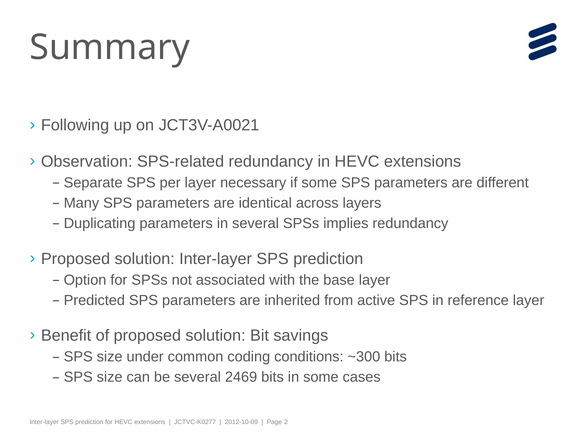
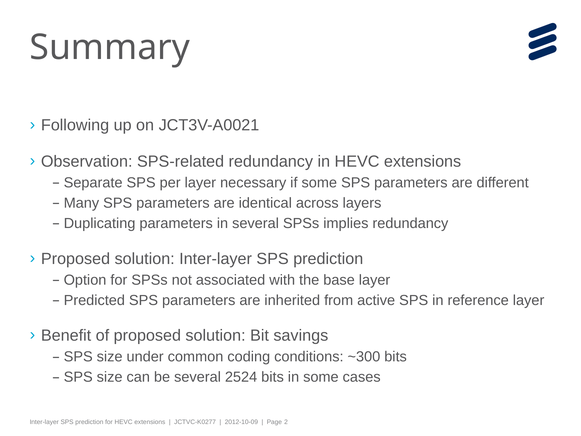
2469: 2469 -> 2524
